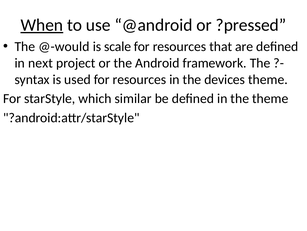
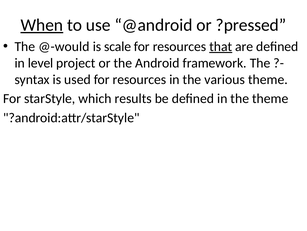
that underline: none -> present
next: next -> level
devices: devices -> various
similar: similar -> results
